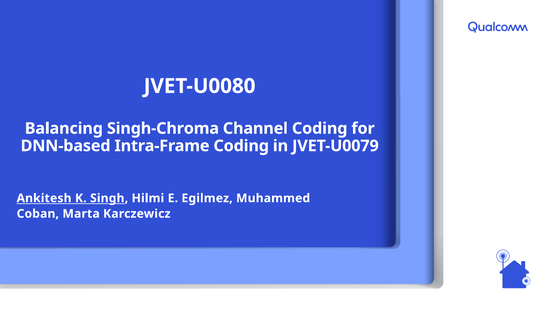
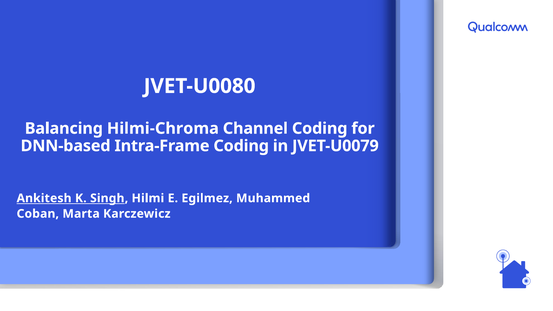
Singh-Chroma: Singh-Chroma -> Hilmi-Chroma
